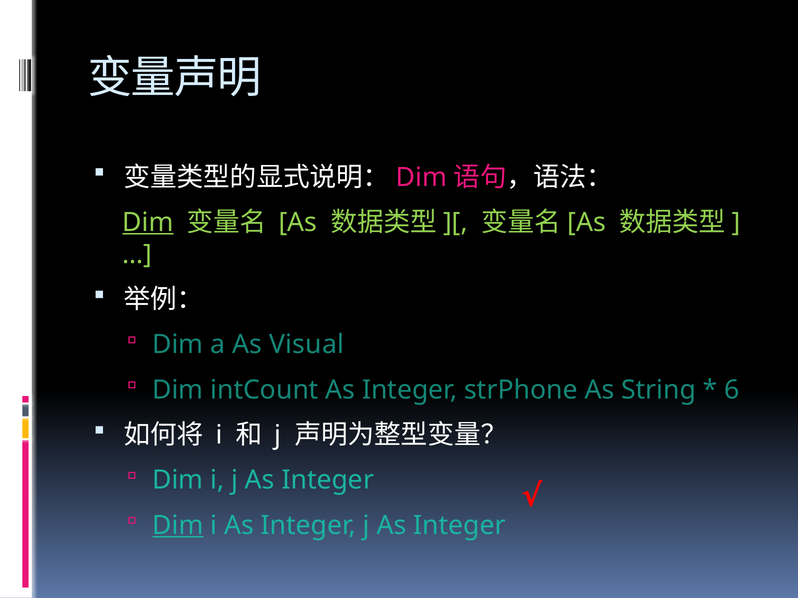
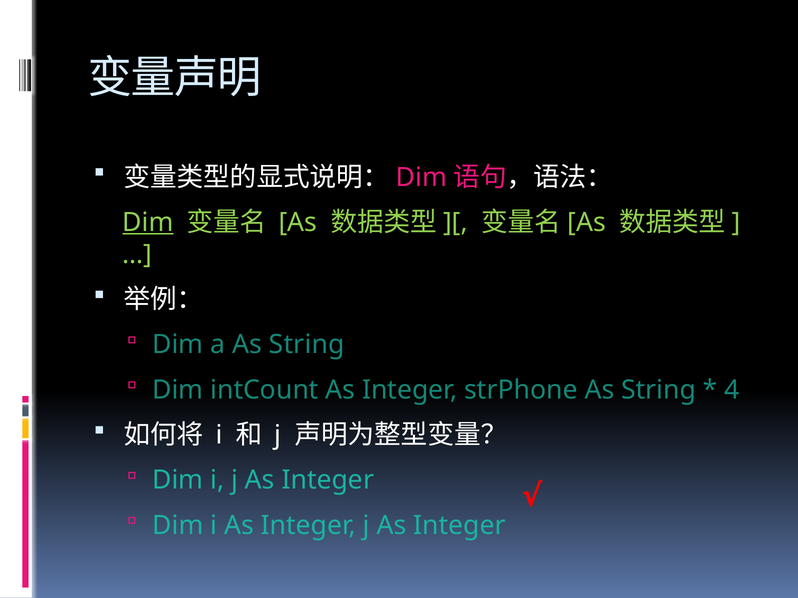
a As Visual: Visual -> String
6: 6 -> 4
Dim at (178, 526) underline: present -> none
